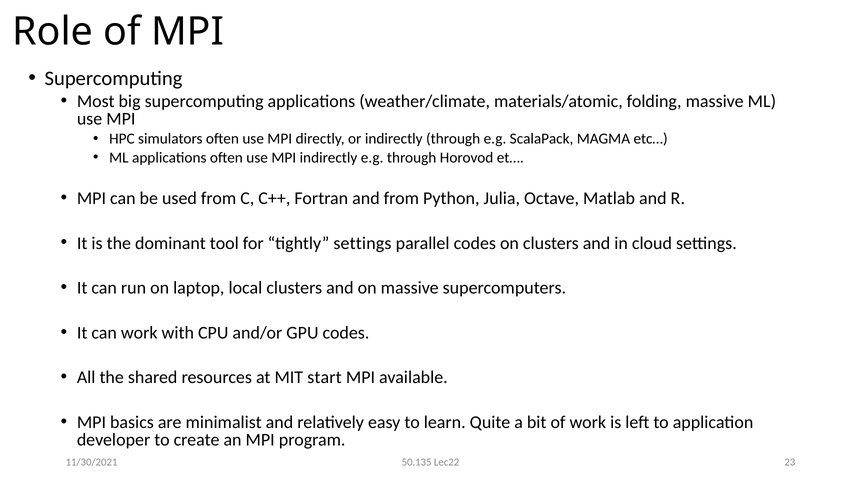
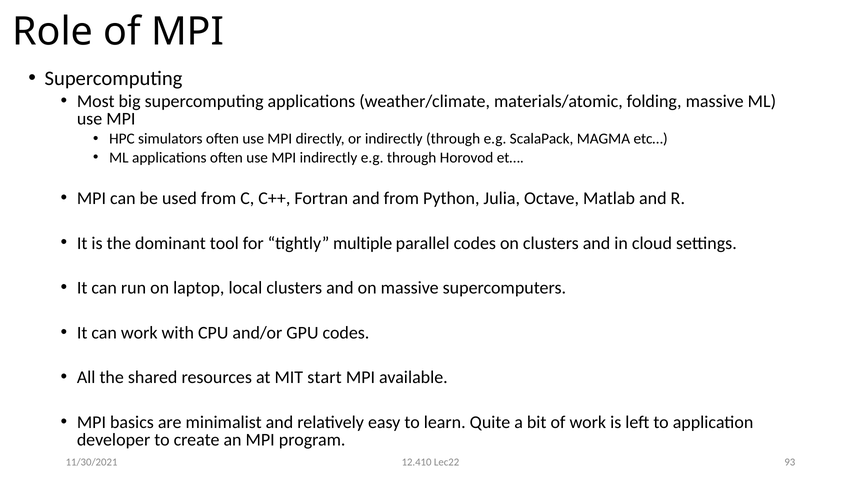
tightly settings: settings -> multiple
50.135: 50.135 -> 12.410
23: 23 -> 93
